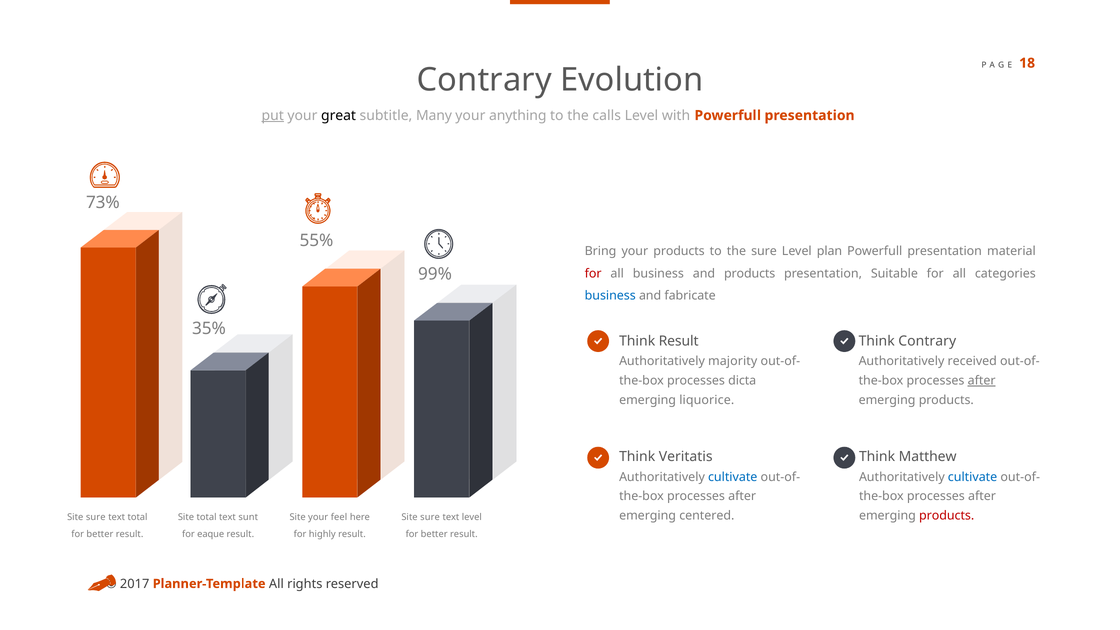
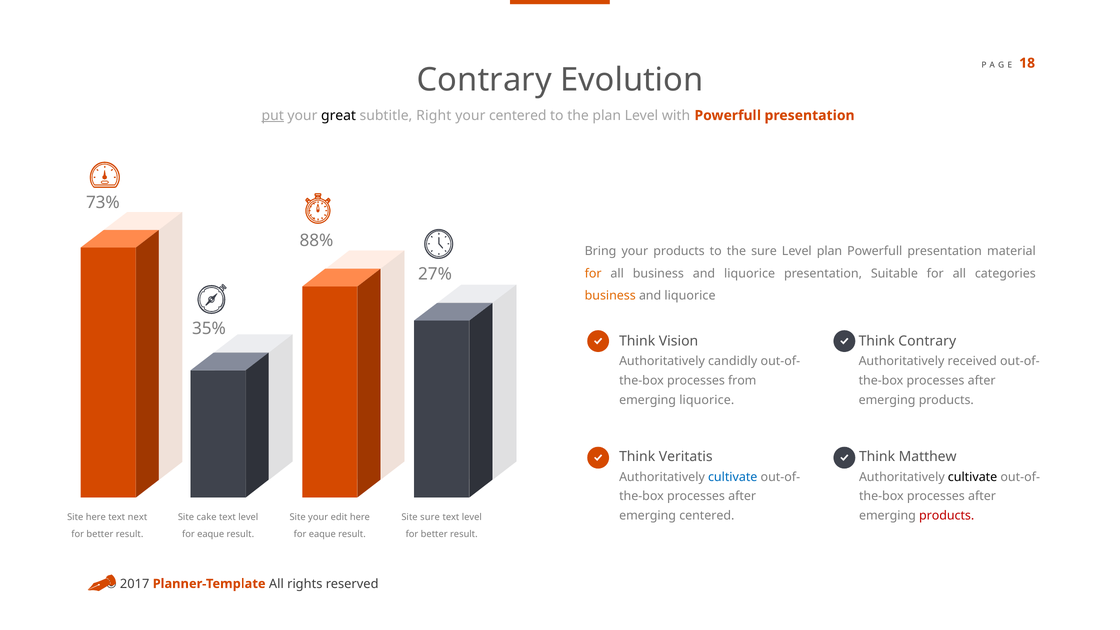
Many: Many -> Right
your anything: anything -> centered
the calls: calls -> plan
55%: 55% -> 88%
99%: 99% -> 27%
for at (593, 273) colour: red -> orange
all business and products: products -> liquorice
business at (610, 296) colour: blue -> orange
fabricate at (690, 296): fabricate -> liquorice
Think Result: Result -> Vision
majority: majority -> candidly
dicta: dicta -> from
after at (982, 381) underline: present -> none
cultivate at (973, 477) colour: blue -> black
sure at (96, 517): sure -> here
text total: total -> next
Site total: total -> cake
sunt at (248, 517): sunt -> level
feel: feel -> edit
highly at (322, 534): highly -> eaque
